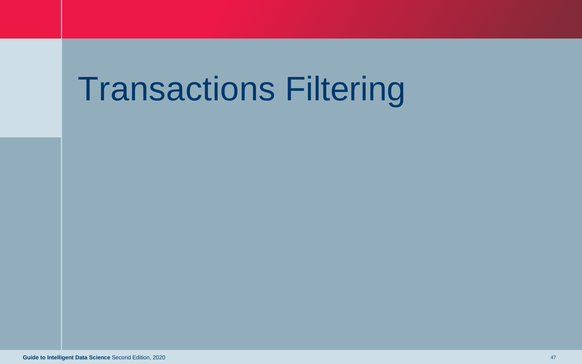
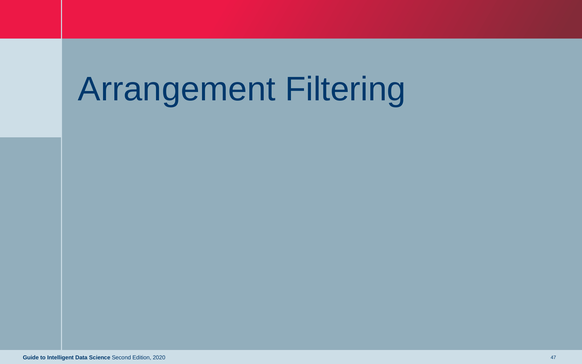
Transactions: Transactions -> Arrangement
